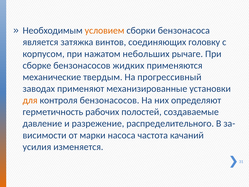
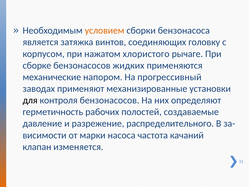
небольших: небольших -> хлористого
твердым: твердым -> напором
для colour: orange -> black
усилия: усилия -> клапан
